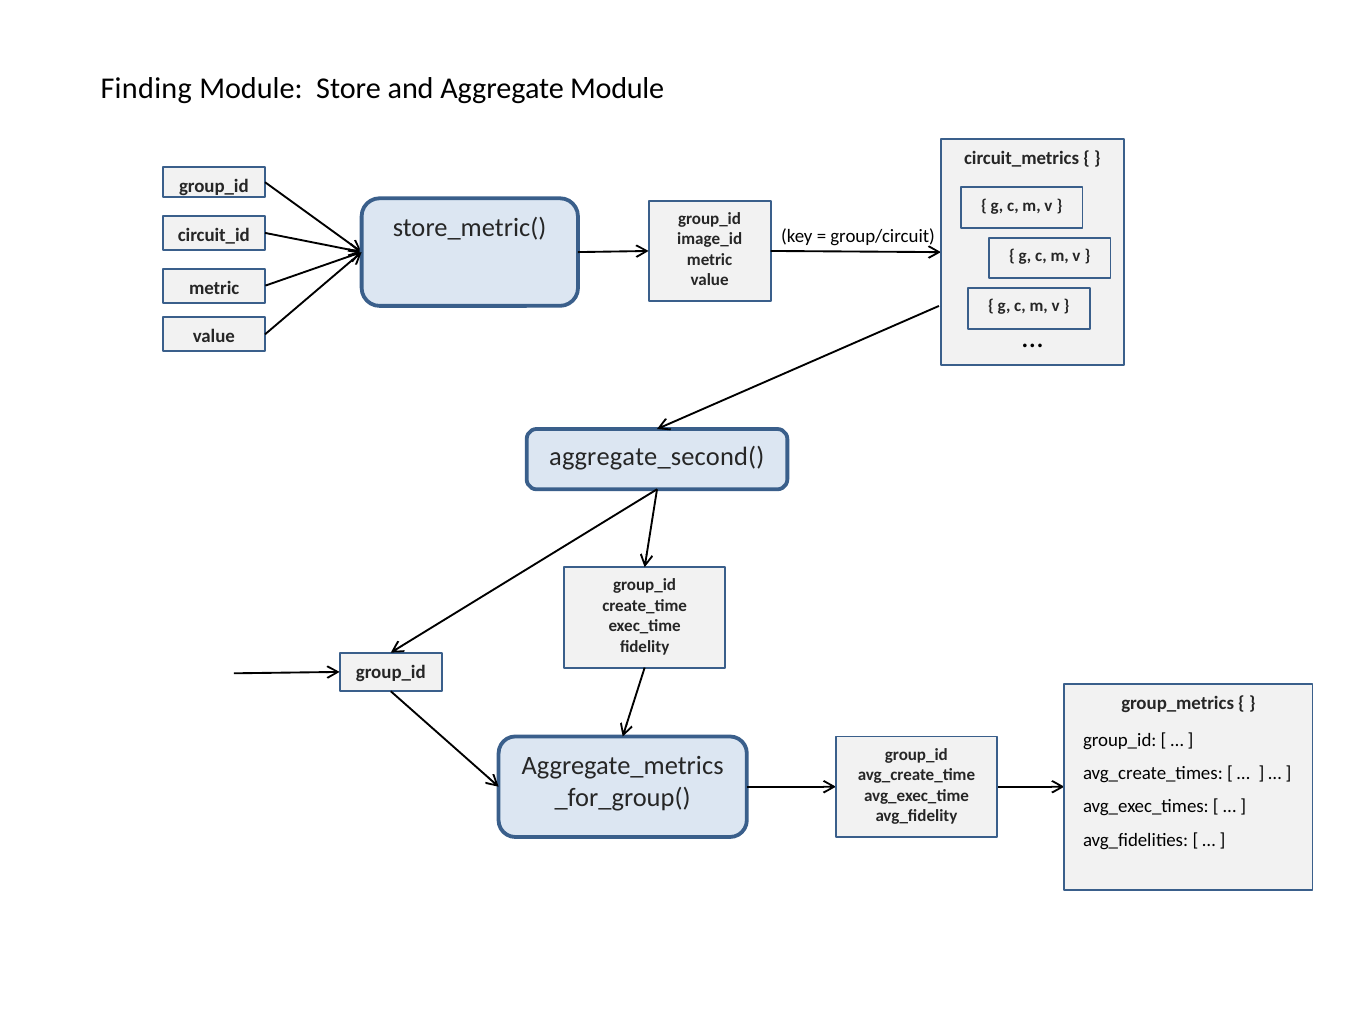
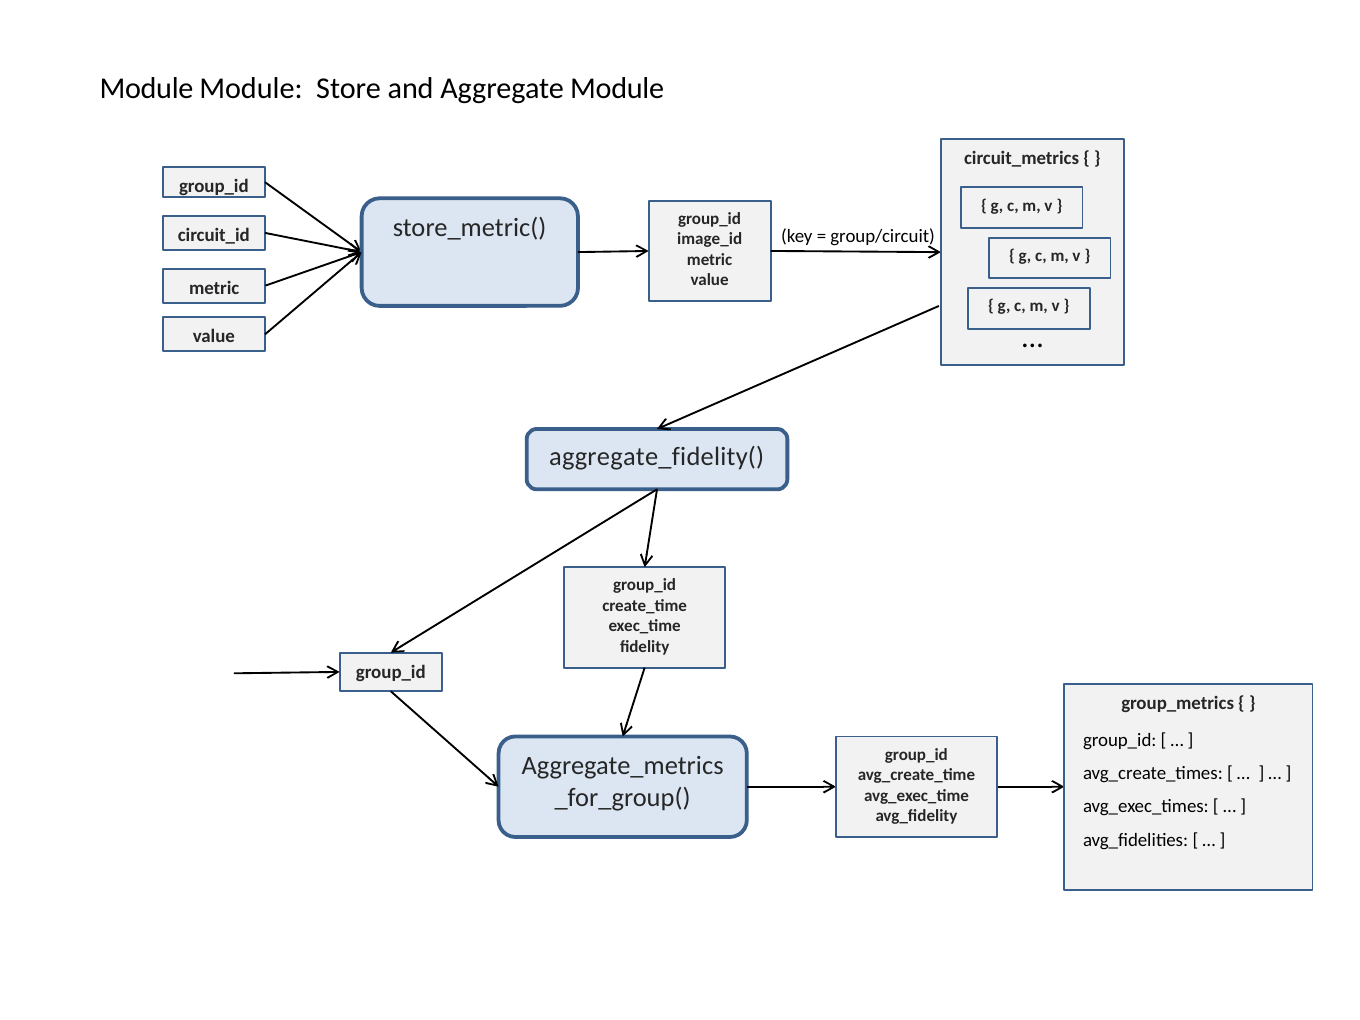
Finding at (146, 89): Finding -> Module
aggregate_second(: aggregate_second( -> aggregate_fidelity(
